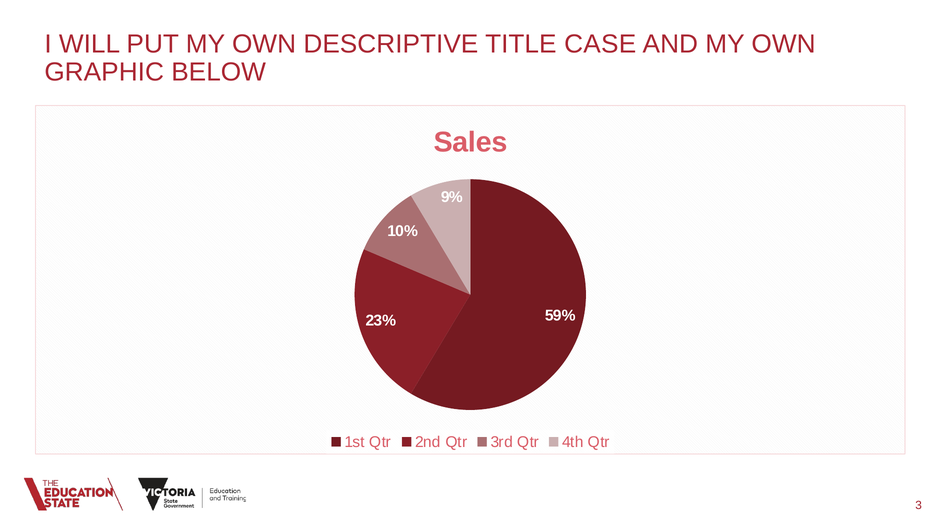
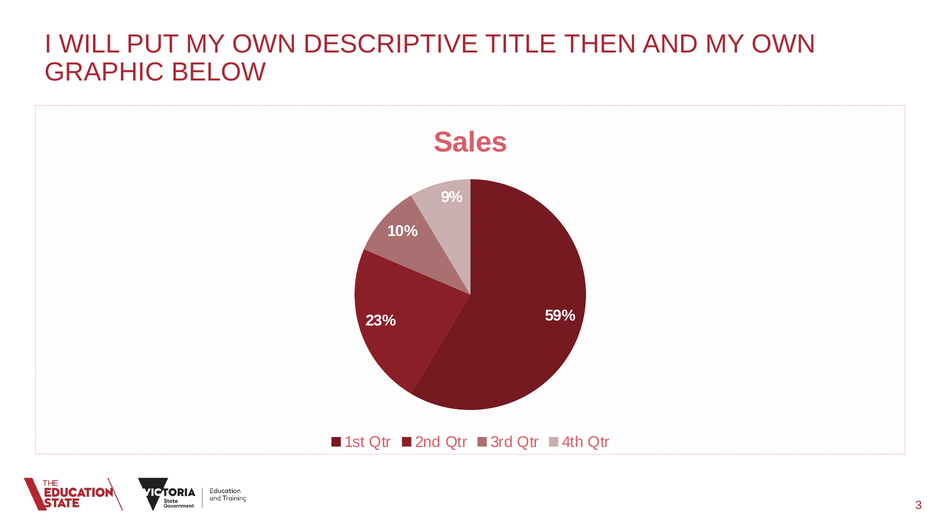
CASE: CASE -> THEN
